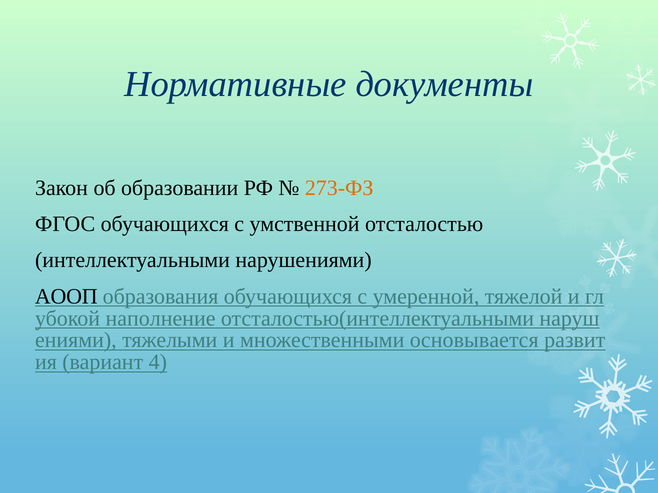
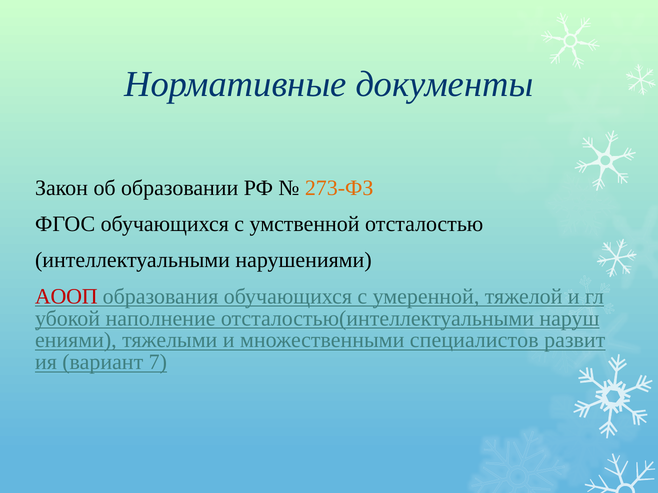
АООП colour: black -> red
основывается: основывается -> специалистов
4: 4 -> 7
